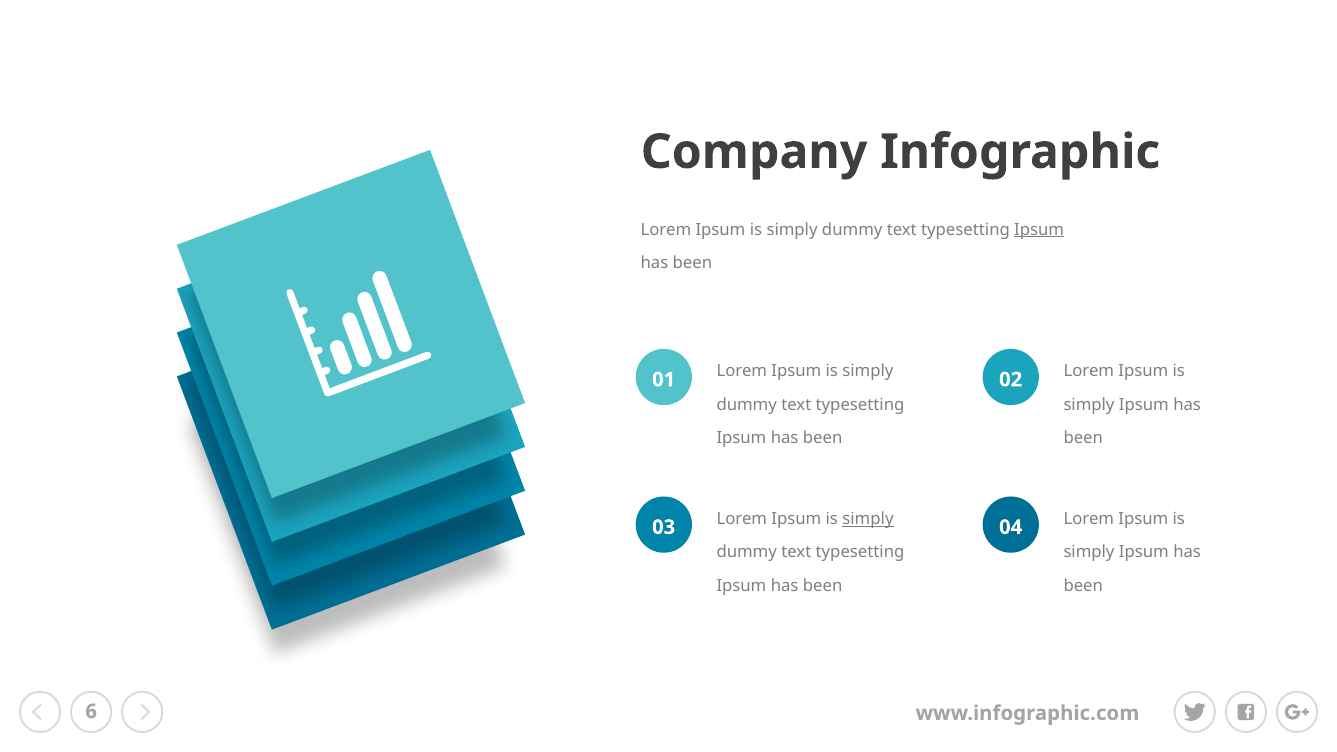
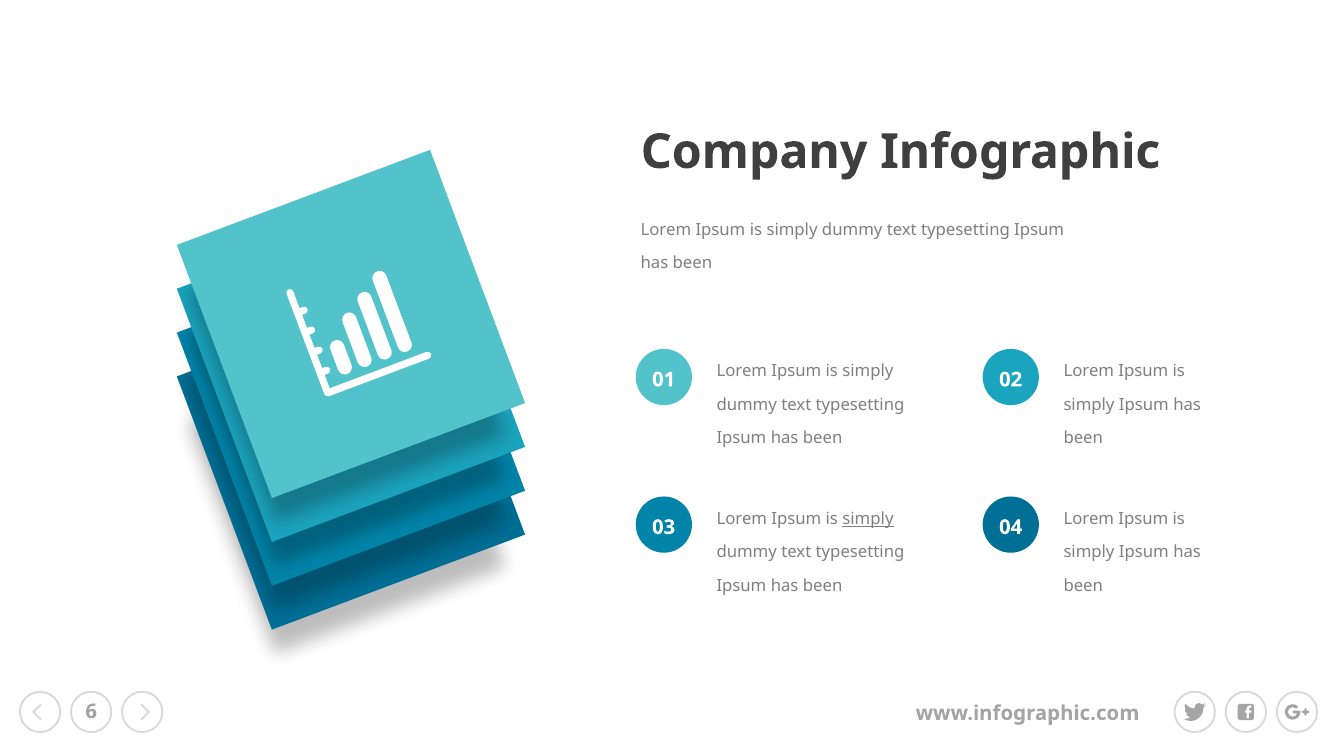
Ipsum at (1039, 230) underline: present -> none
